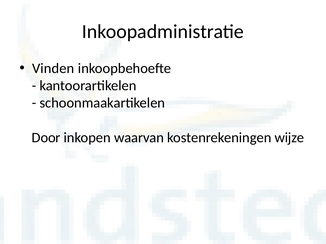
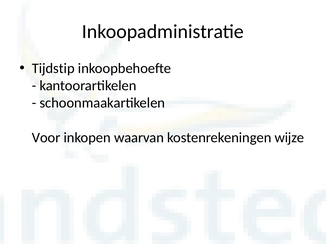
Vinden: Vinden -> Tijdstip
Door: Door -> Voor
